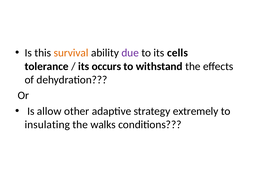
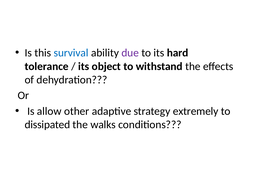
survival colour: orange -> blue
cells: cells -> hard
occurs: occurs -> object
insulating: insulating -> dissipated
